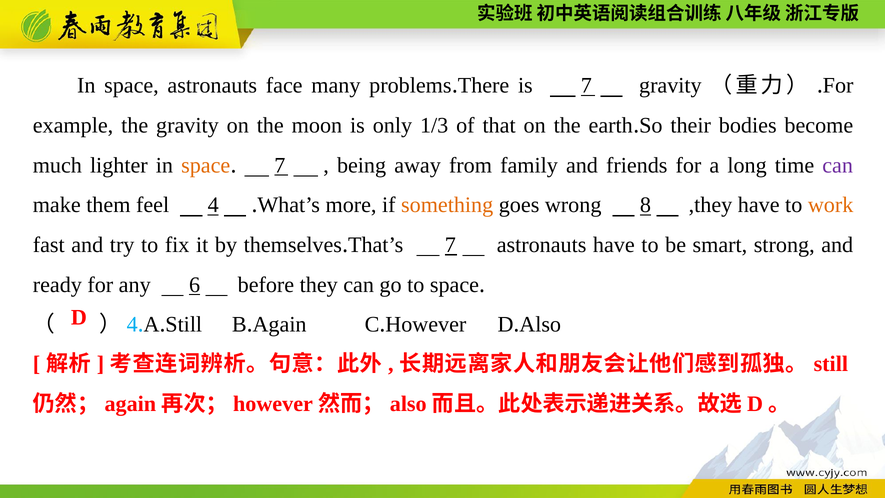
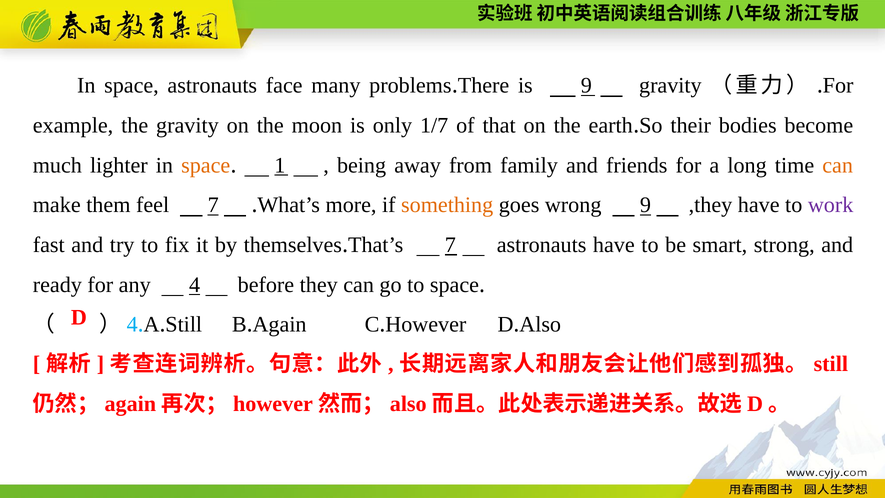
is 7: 7 -> 9
1/3: 1/3 -> 1/7
7 at (280, 165): 7 -> 1
can at (838, 165) colour: purple -> orange
feel 4: 4 -> 7
wrong 8: 8 -> 9
work colour: orange -> purple
6: 6 -> 4
